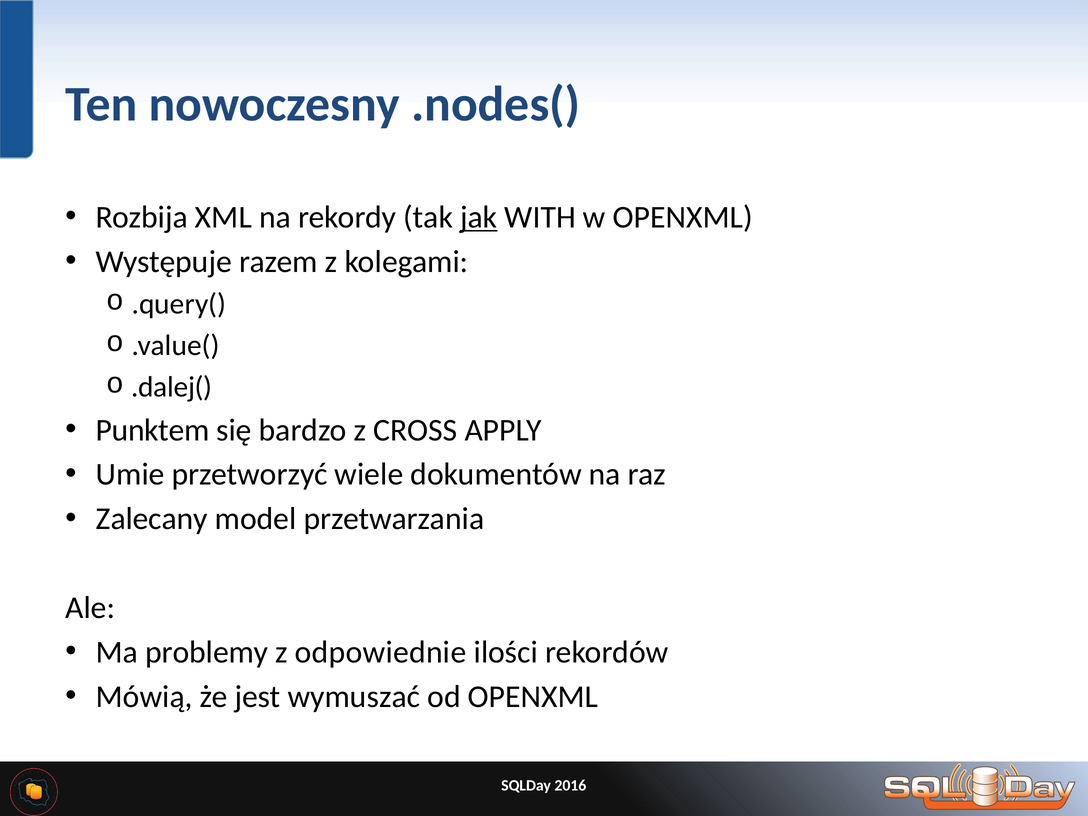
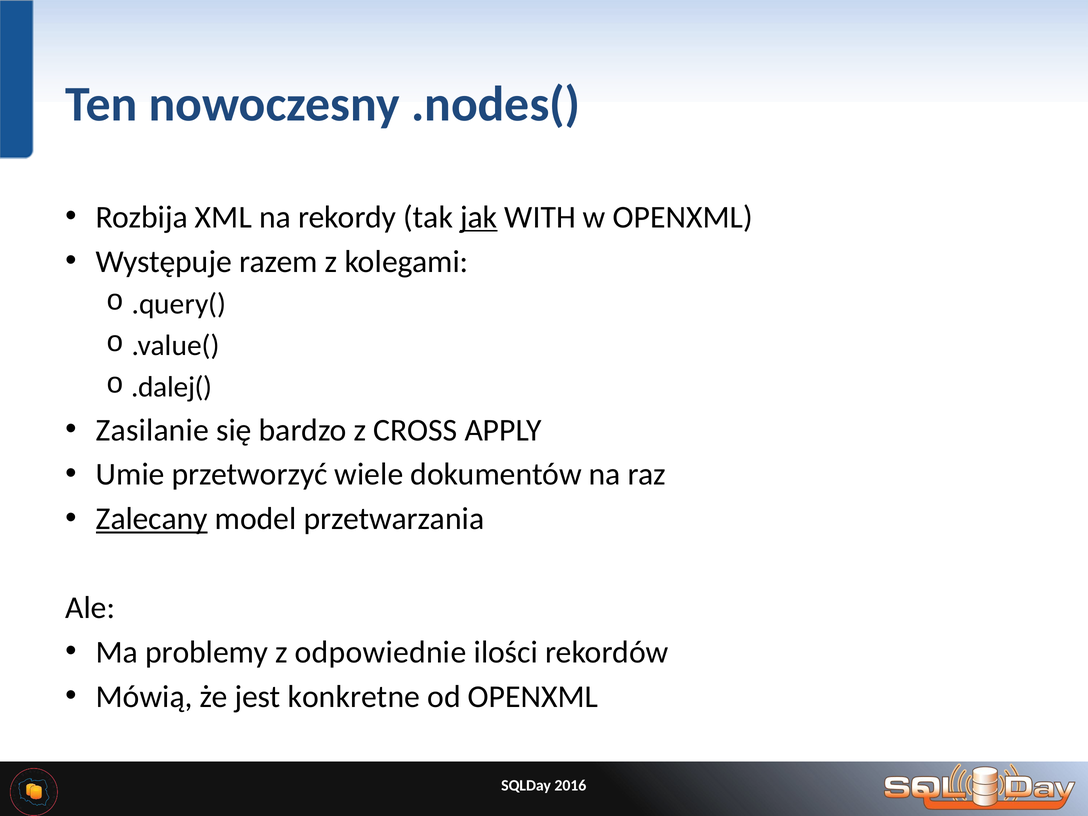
Punktem: Punktem -> Zasilanie
Zalecany underline: none -> present
wymuszać: wymuszać -> konkretne
